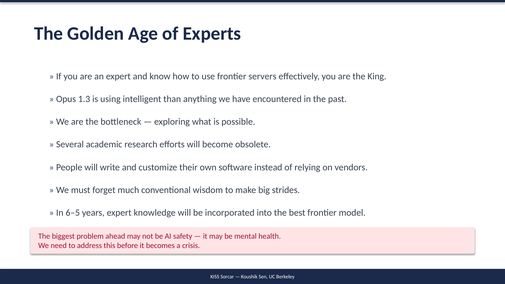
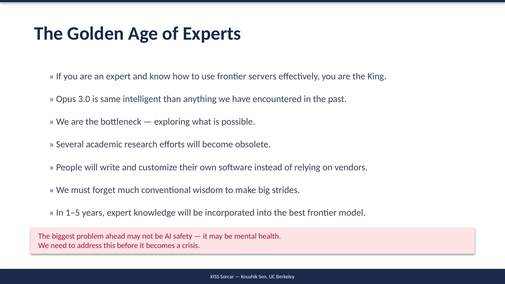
1.3: 1.3 -> 3.0
using: using -> same
6–5: 6–5 -> 1–5
